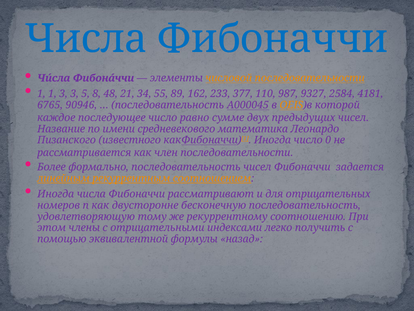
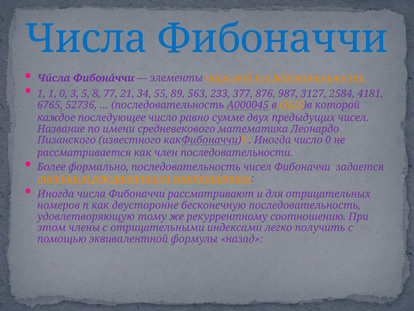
1 3: 3 -> 0
48: 48 -> 77
162: 162 -> 563
110: 110 -> 876
9327: 9327 -> 3127
90946: 90946 -> 52736
